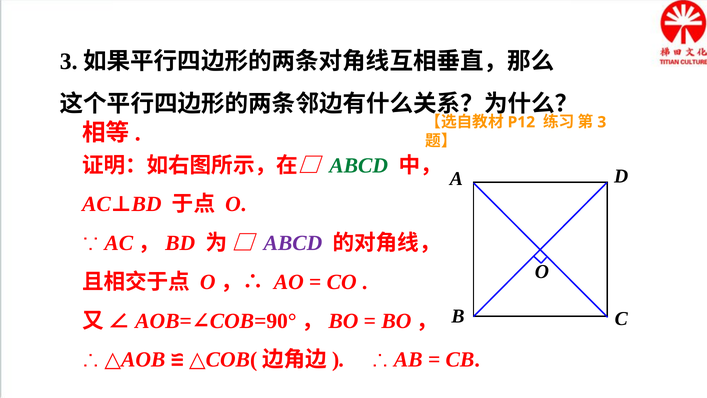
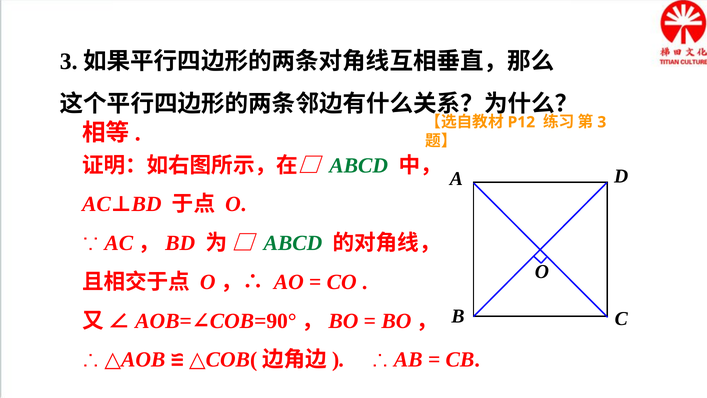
ABCD at (293, 243) colour: purple -> green
